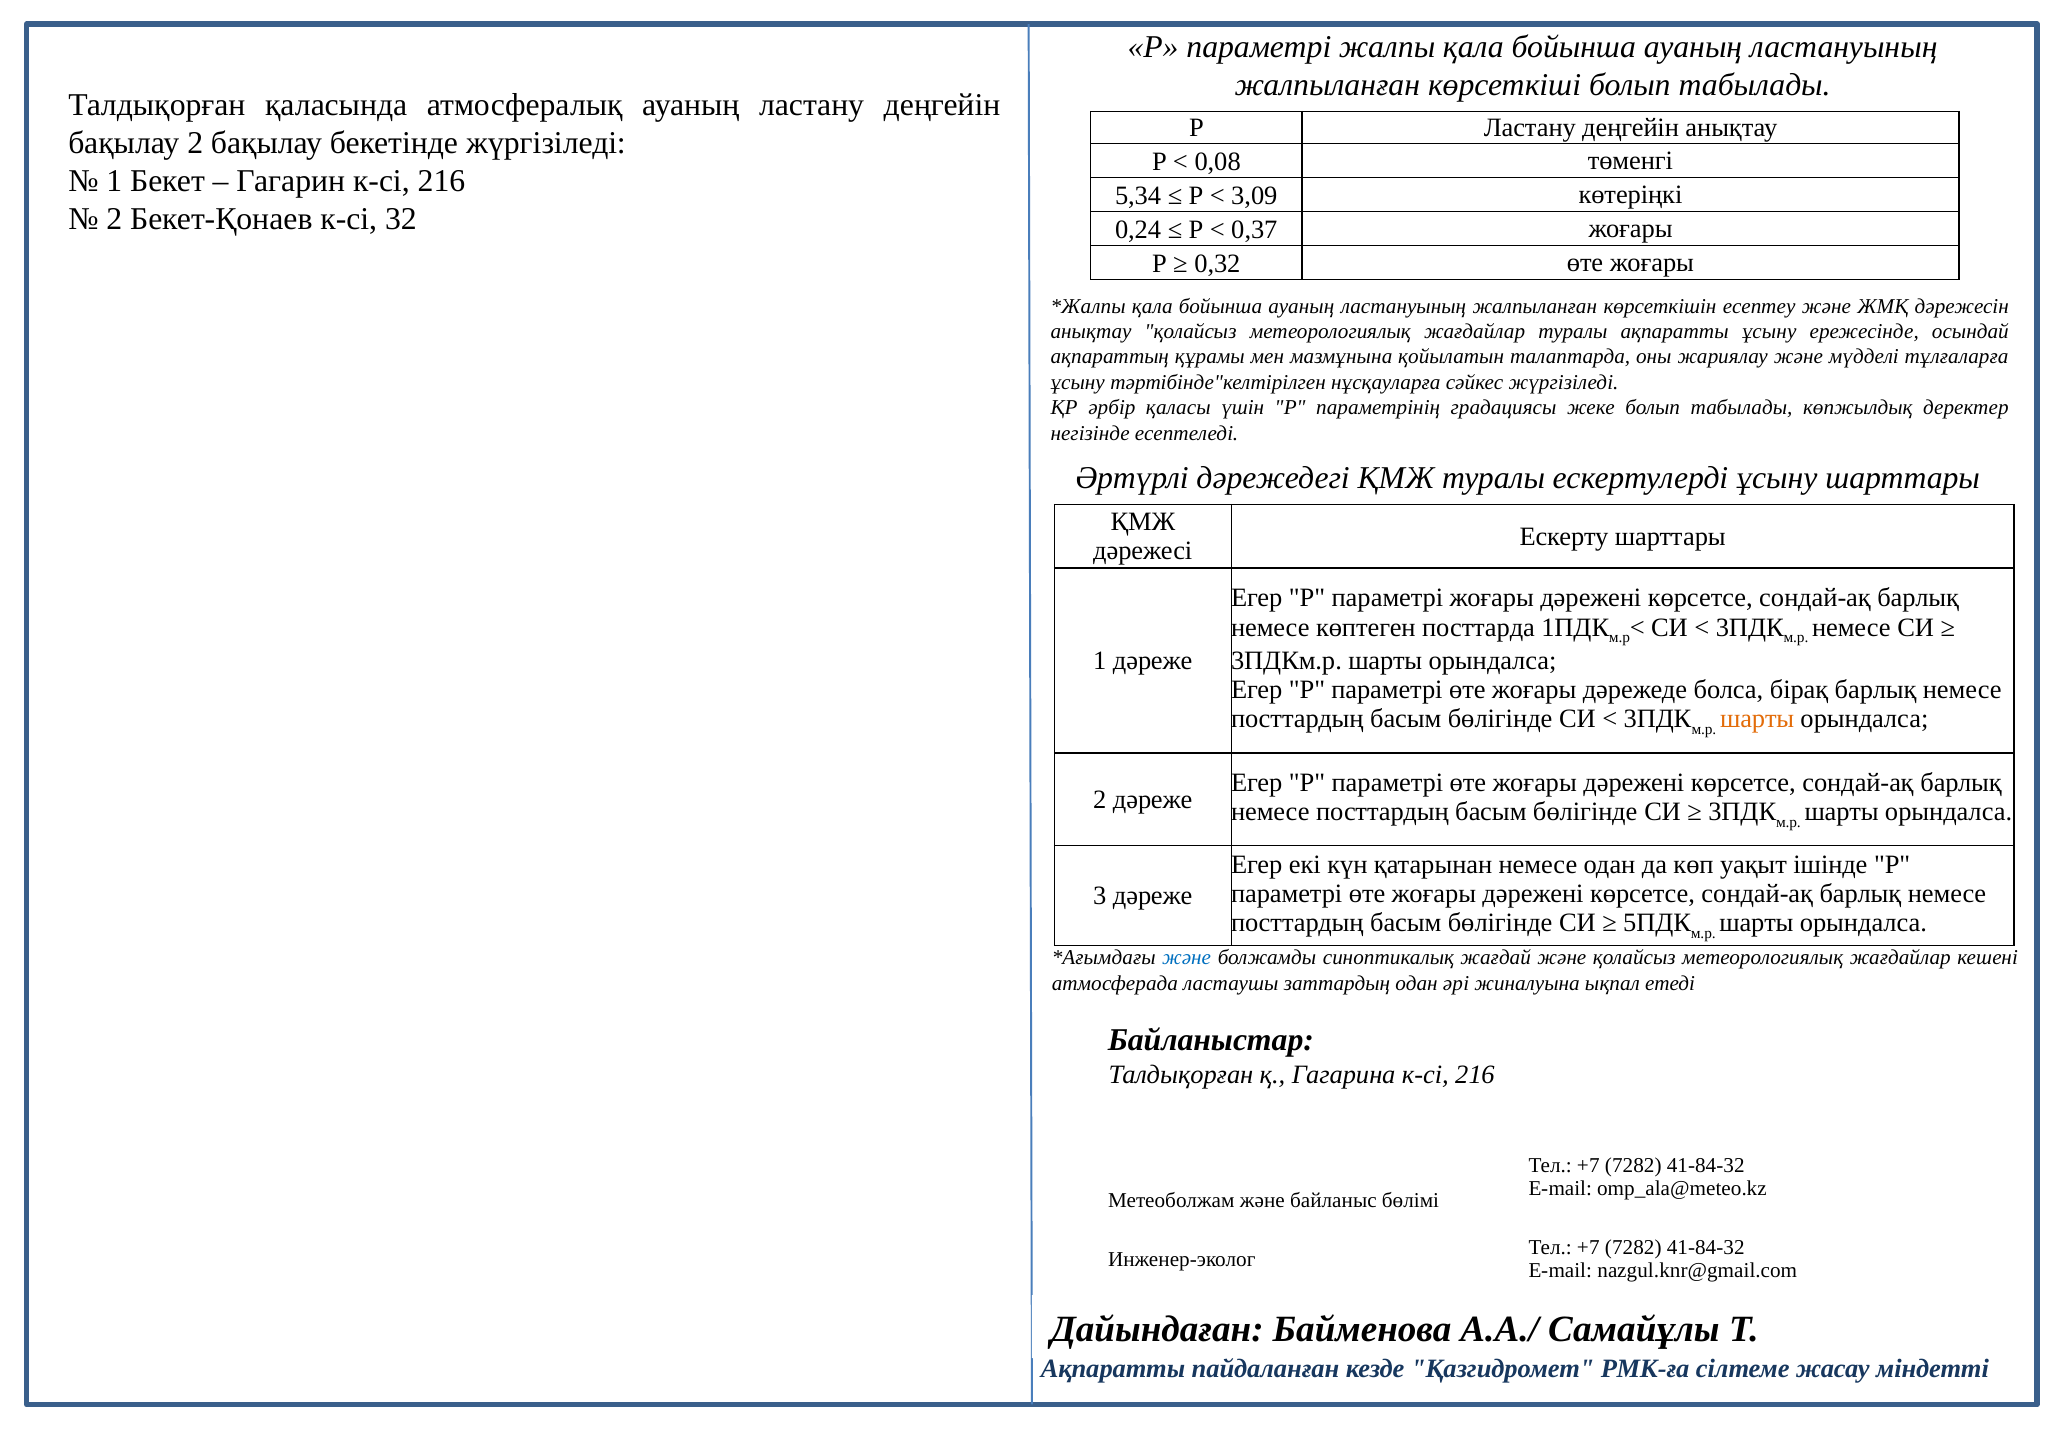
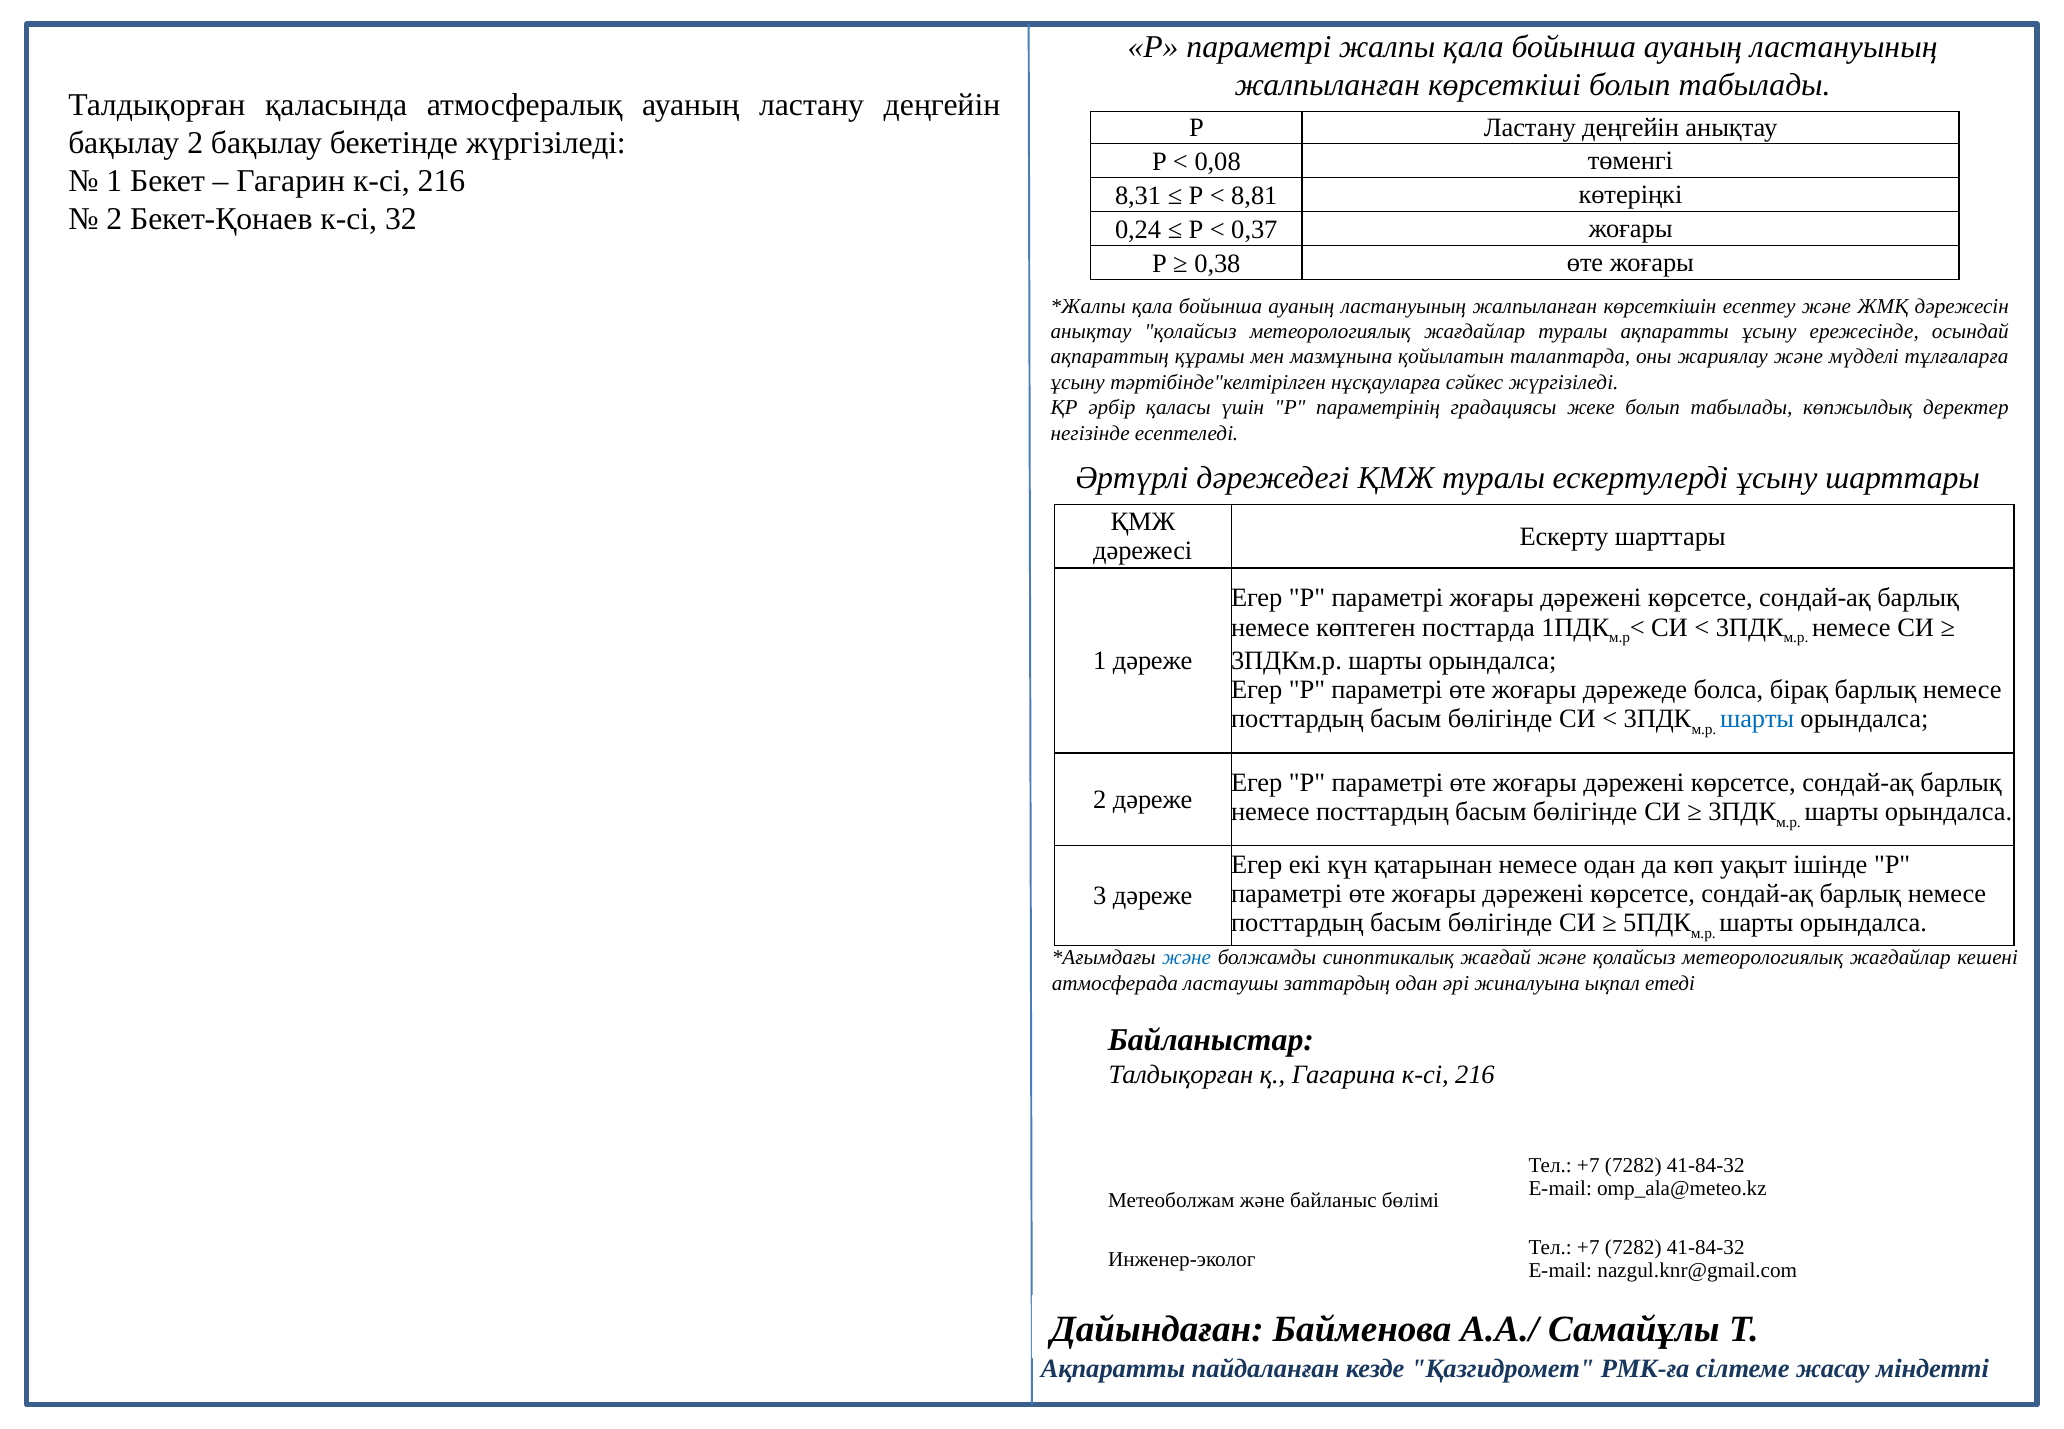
5,34: 5,34 -> 8,31
3,09: 3,09 -> 8,81
0,32: 0,32 -> 0,38
шарты at (1757, 719) colour: orange -> blue
